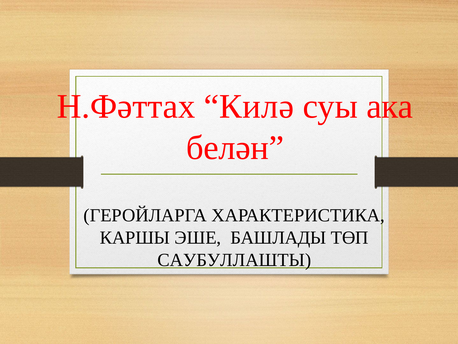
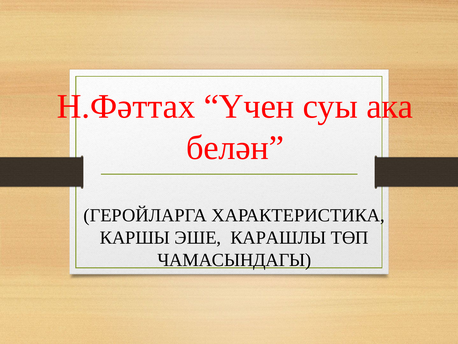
Килә: Килә -> Үчен
БАШЛАДЫ: БАШЛАДЫ -> КАРАШЛЫ
САУБУЛЛАШТЫ: САУБУЛЛАШТЫ -> ЧАМАСЫНДАГЫ
